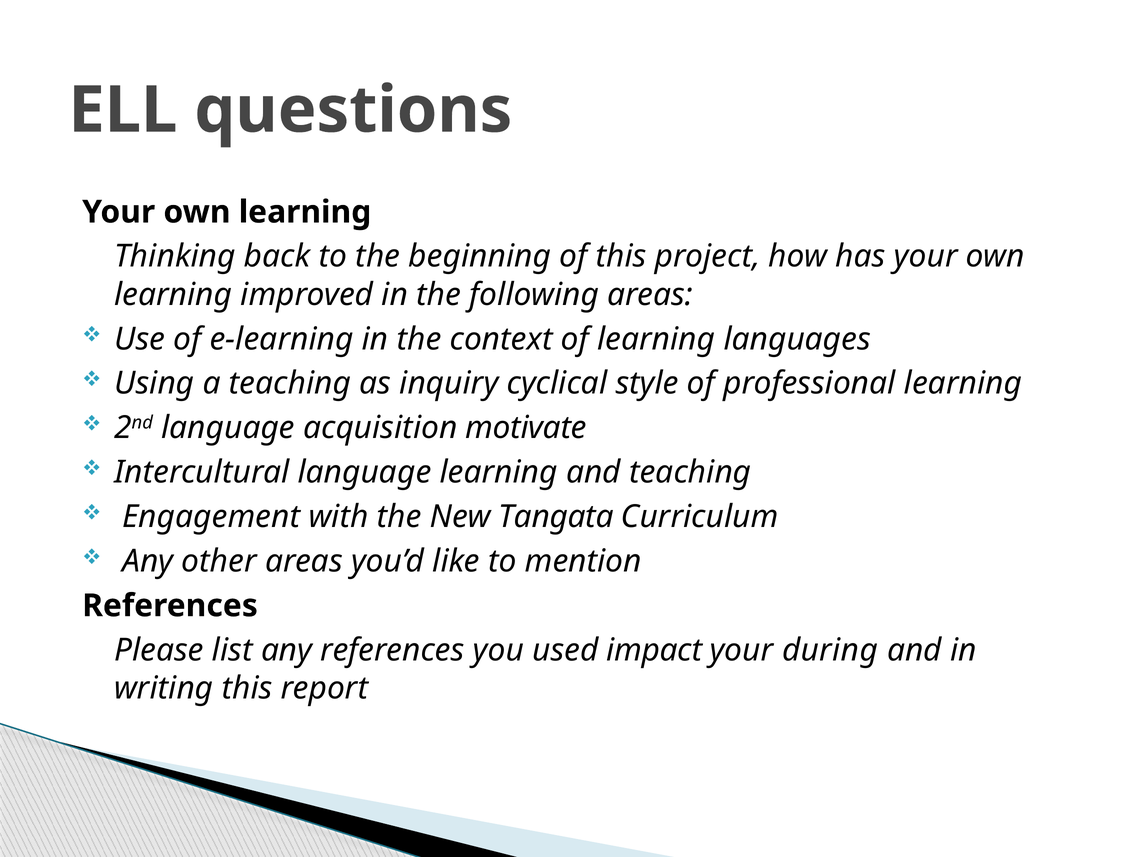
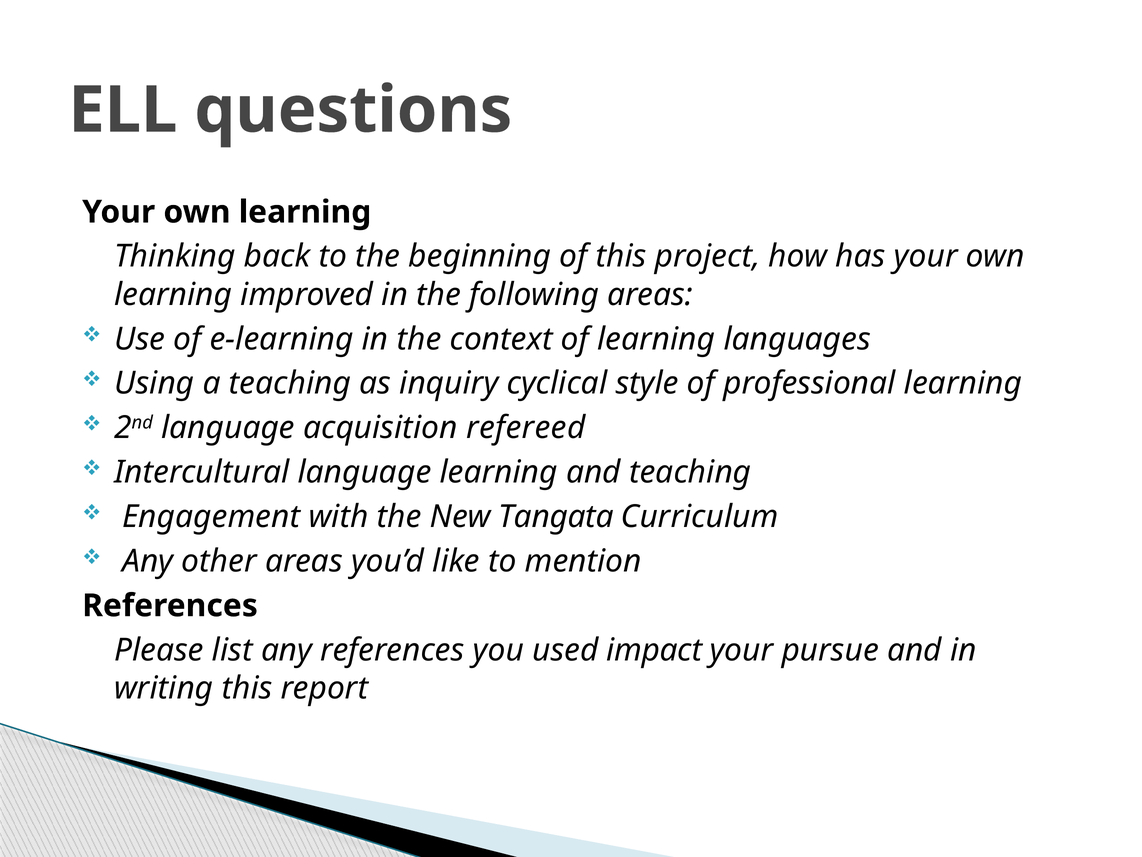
motivate: motivate -> refereed
during: during -> pursue
